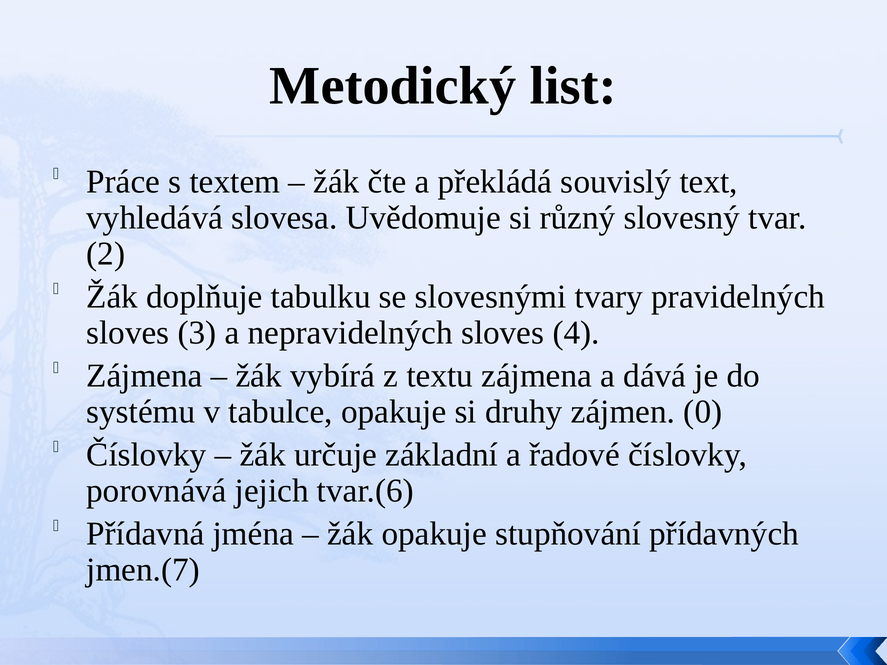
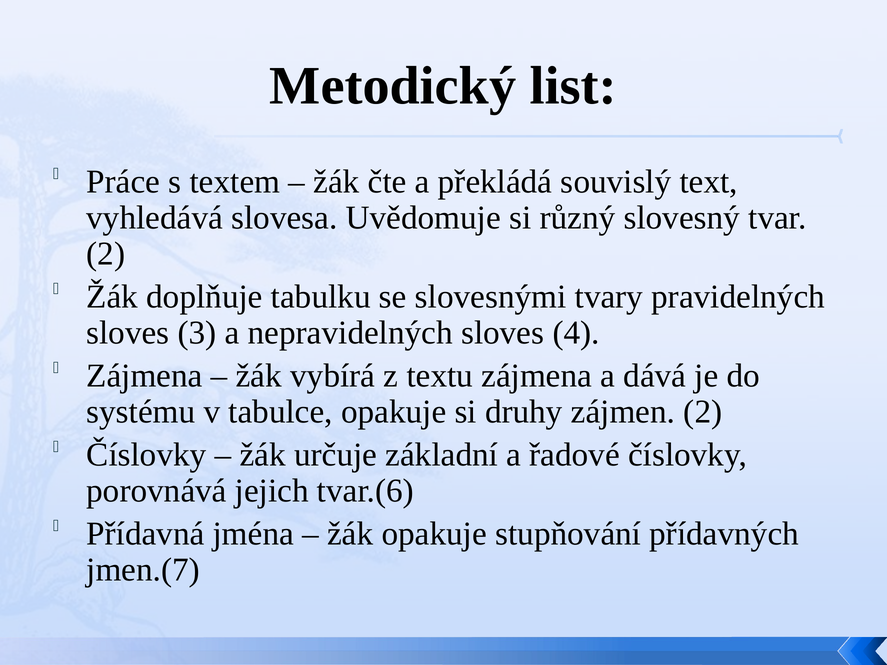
zájmen 0: 0 -> 2
